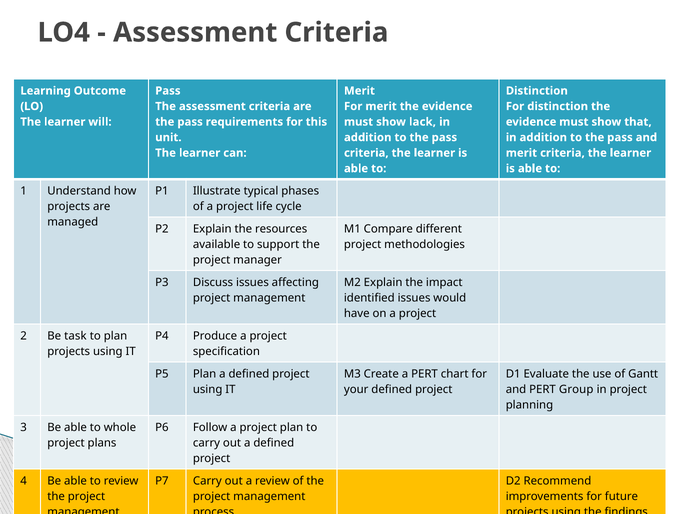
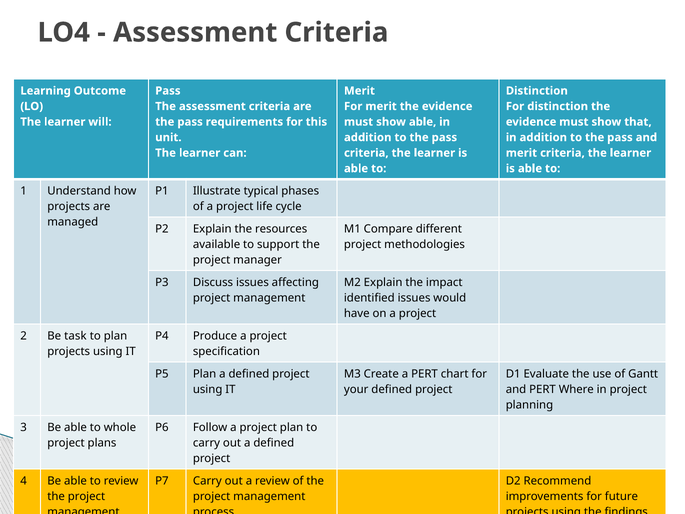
show lack: lack -> able
Group: Group -> Where
